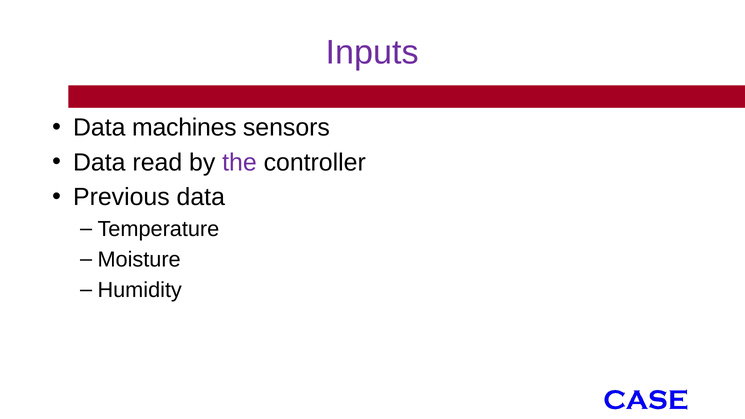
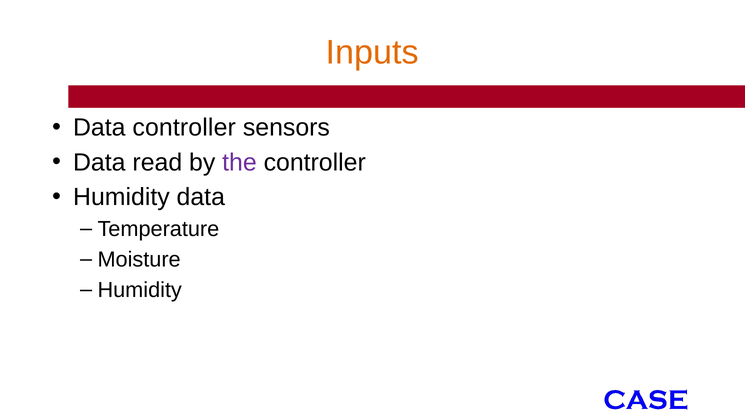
Inputs colour: purple -> orange
Data machines: machines -> controller
Previous at (121, 197): Previous -> Humidity
